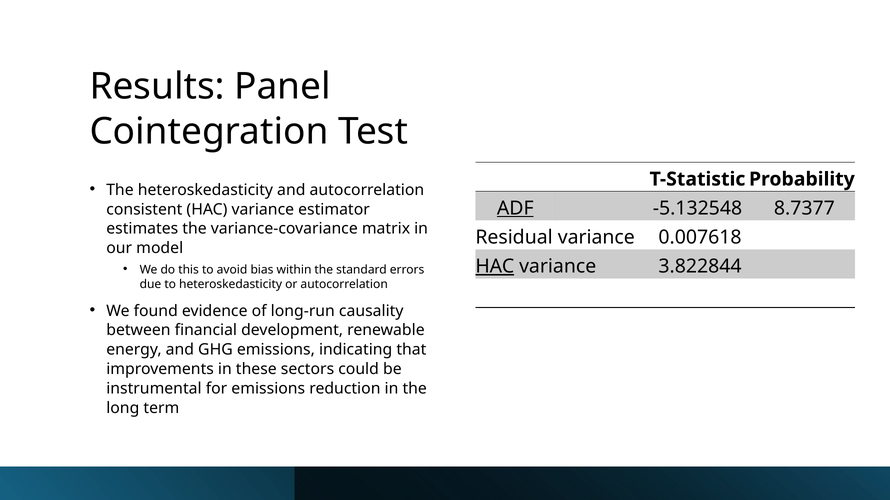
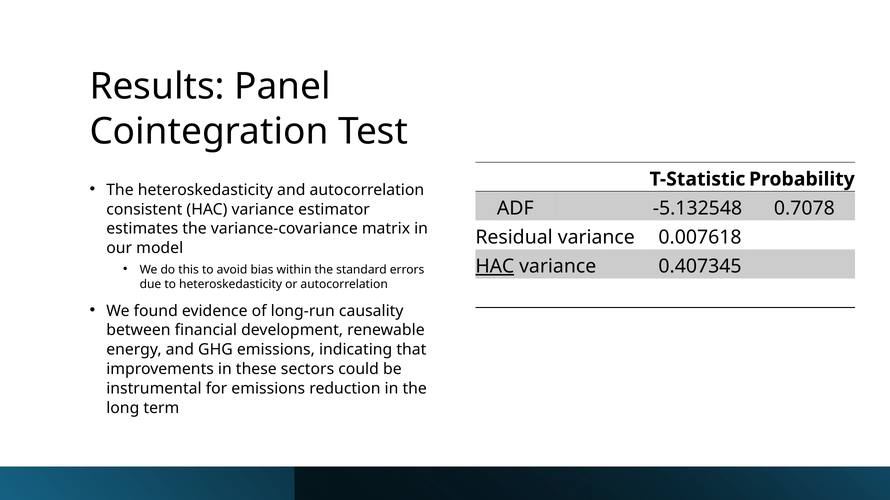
ADF underline: present -> none
8.7377: 8.7377 -> 0.7078
3.822844: 3.822844 -> 0.407345
